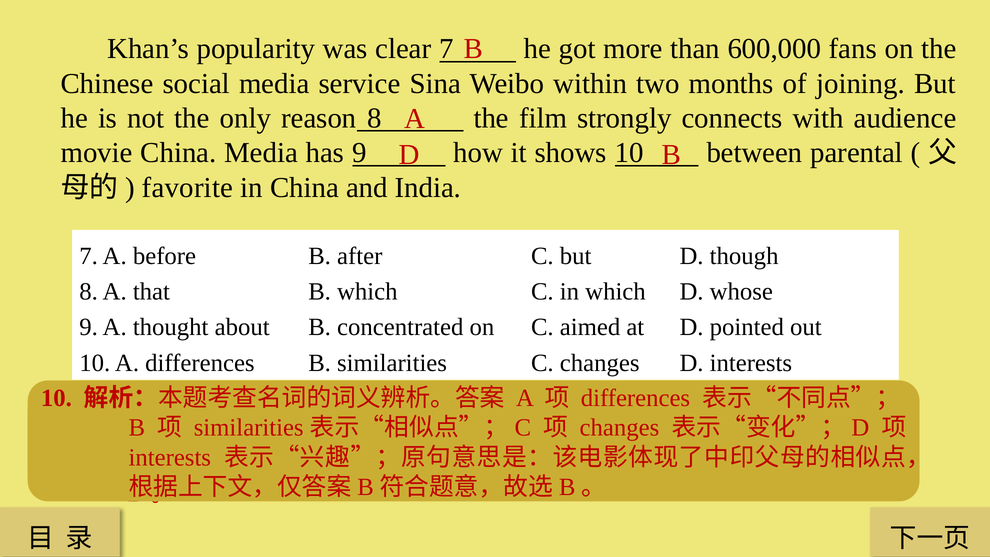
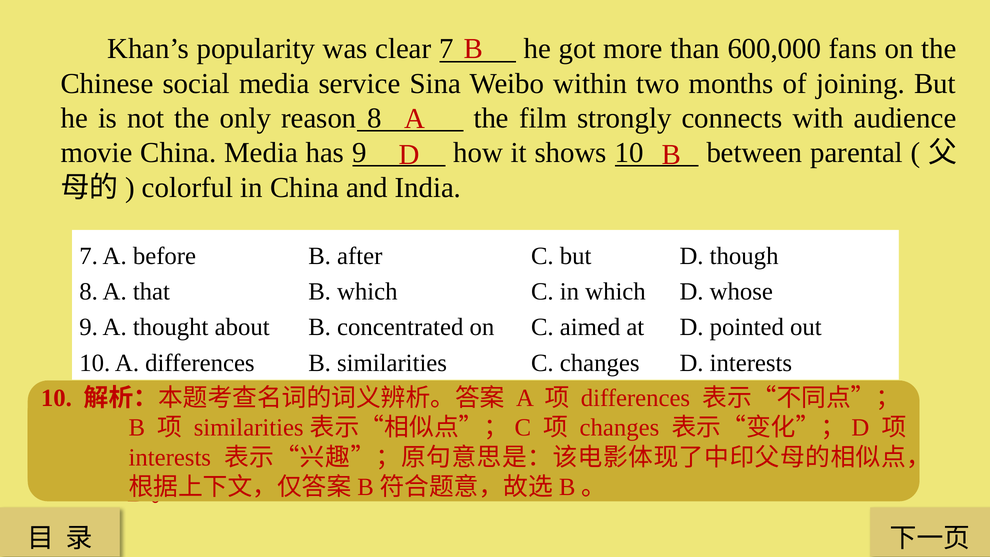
favorite: favorite -> colorful
